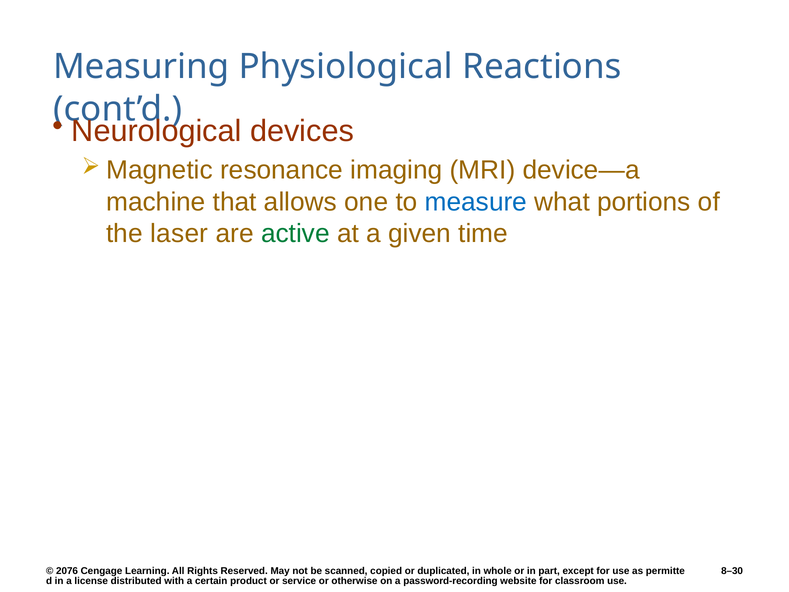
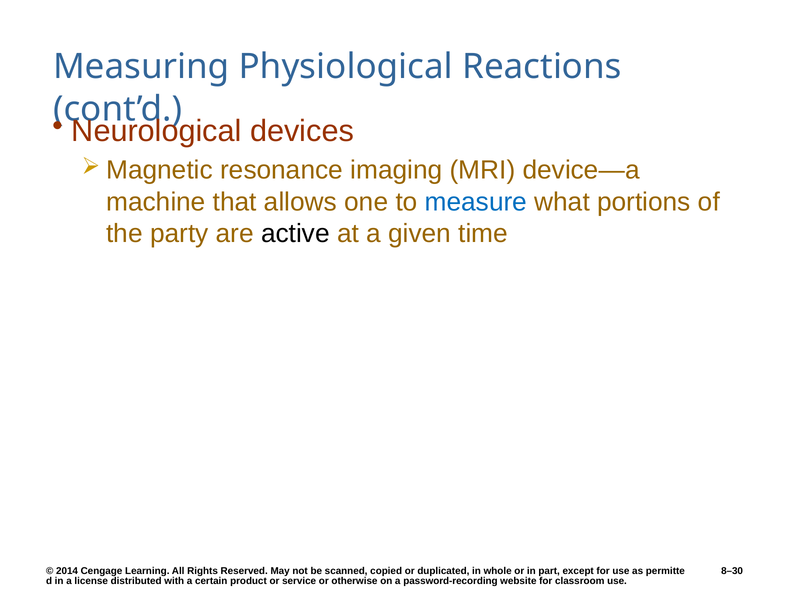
laser: laser -> party
active colour: green -> black
2076: 2076 -> 2014
